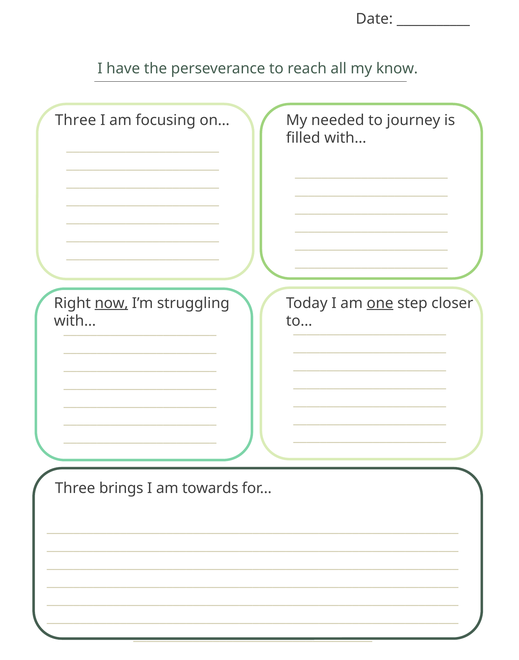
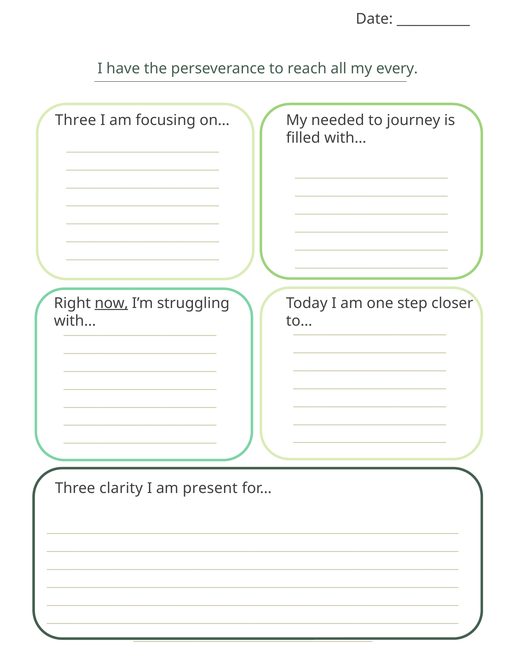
know: know -> every
one underline: present -> none
brings: brings -> clarity
towards: towards -> present
